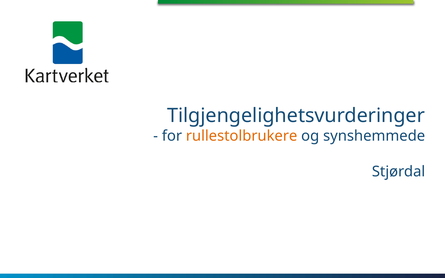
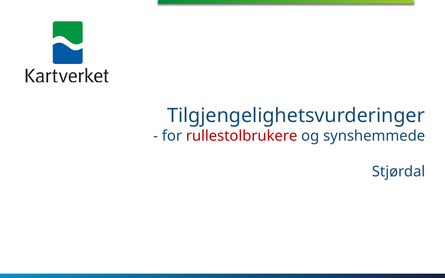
rullestolbrukere colour: orange -> red
